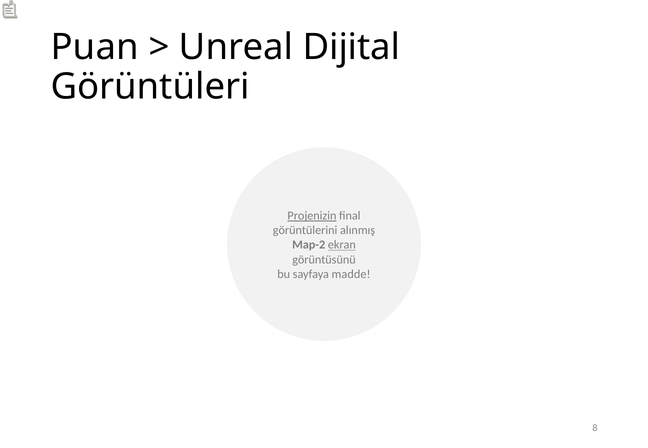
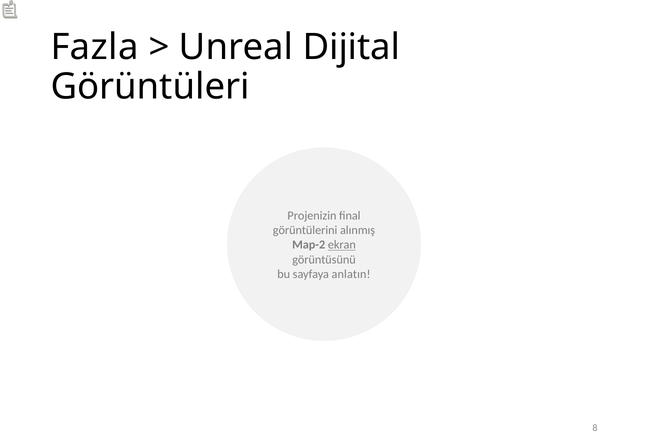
Puan: Puan -> Fazla
Projenizin underline: present -> none
madde: madde -> anlatın
